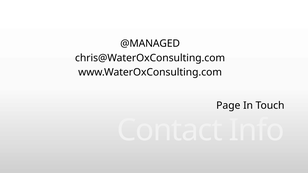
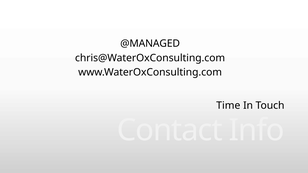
Page: Page -> Time
